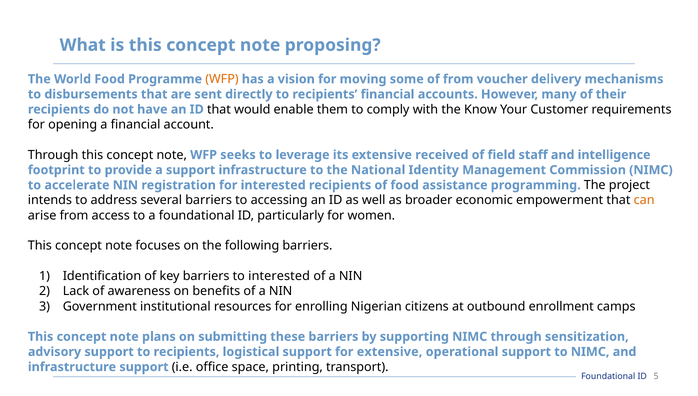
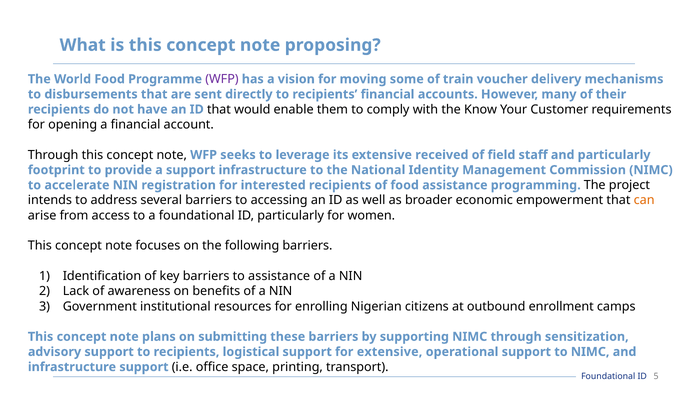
WFP at (222, 79) colour: orange -> purple
of from: from -> train
and intelligence: intelligence -> particularly
to interested: interested -> assistance
